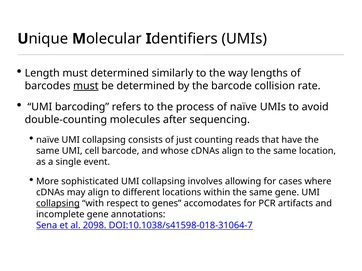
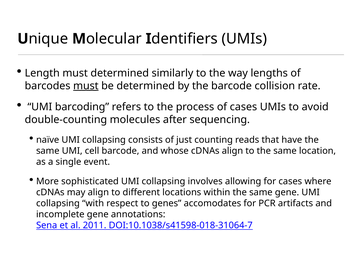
of naïve: naïve -> cases
collapsing at (58, 204) underline: present -> none
2098: 2098 -> 2011
